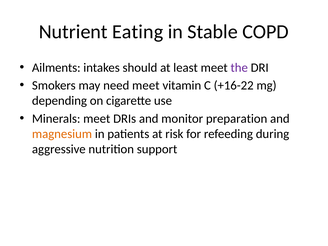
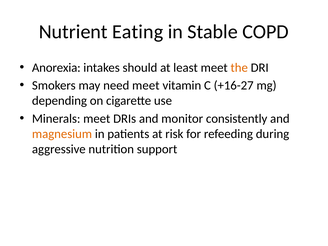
Ailments: Ailments -> Anorexia
the colour: purple -> orange
+16-22: +16-22 -> +16-27
preparation: preparation -> consistently
